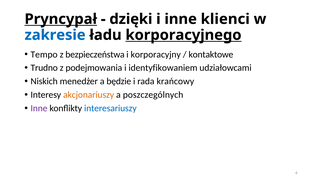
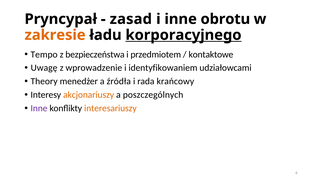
Pryncypał underline: present -> none
dzięki: dzięki -> zasad
klienci: klienci -> obrotu
zakresie colour: blue -> orange
korporacyjny: korporacyjny -> przedmiotem
Trudno: Trudno -> Uwagę
podejmowania: podejmowania -> wprowadzenie
Niskich: Niskich -> Theory
będzie: będzie -> źródła
interesariuszy colour: blue -> orange
